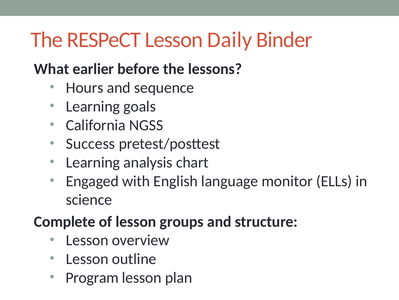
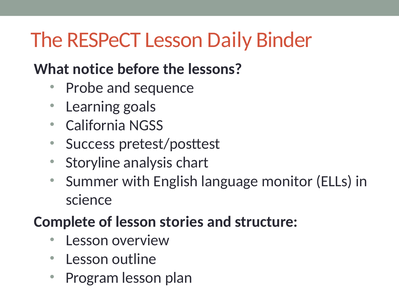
earlier: earlier -> notice
Hours: Hours -> Probe
Learning at (93, 162): Learning -> Storyline
Engaged: Engaged -> Summer
groups: groups -> stories
